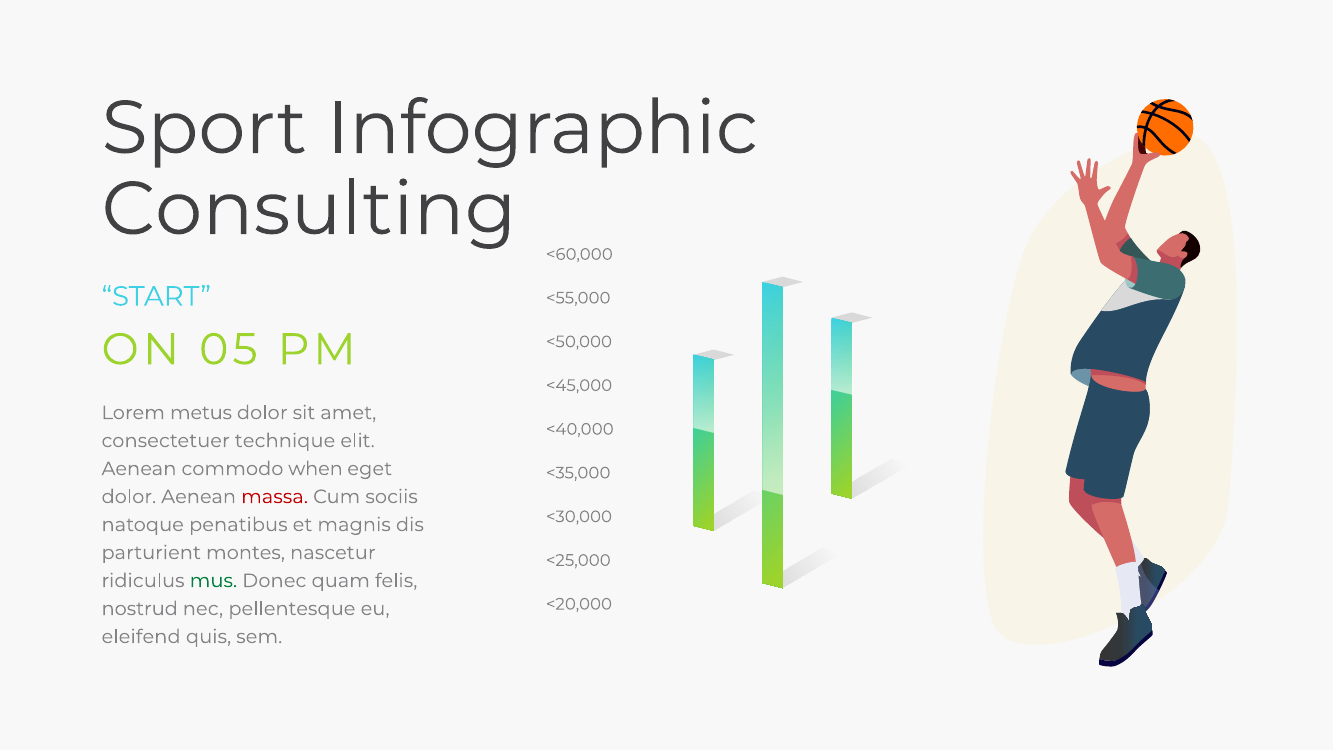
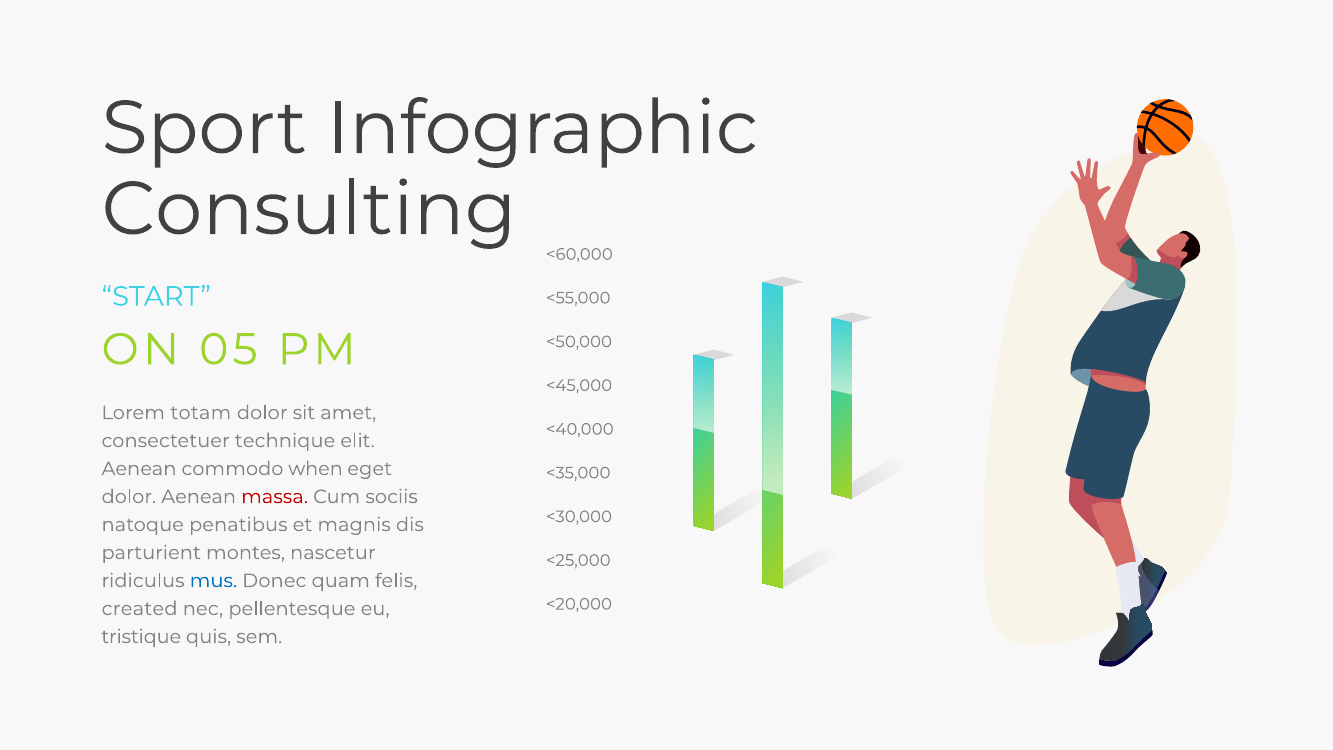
metus: metus -> totam
mus colour: green -> blue
nostrud: nostrud -> created
eleifend: eleifend -> tristique
